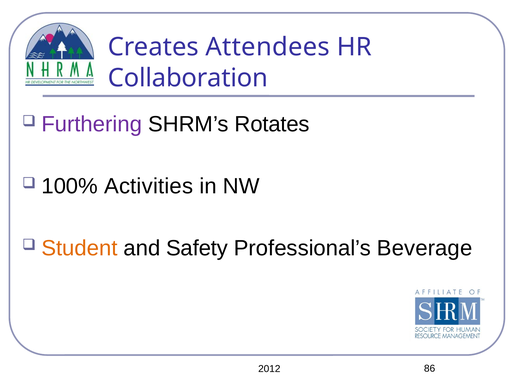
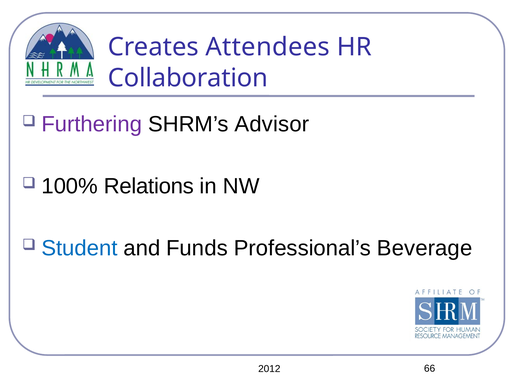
Rotates: Rotates -> Advisor
Activities: Activities -> Relations
Student colour: orange -> blue
Safety: Safety -> Funds
86: 86 -> 66
